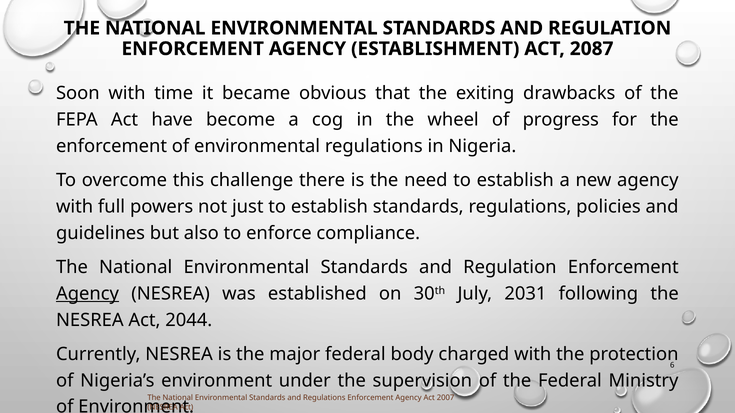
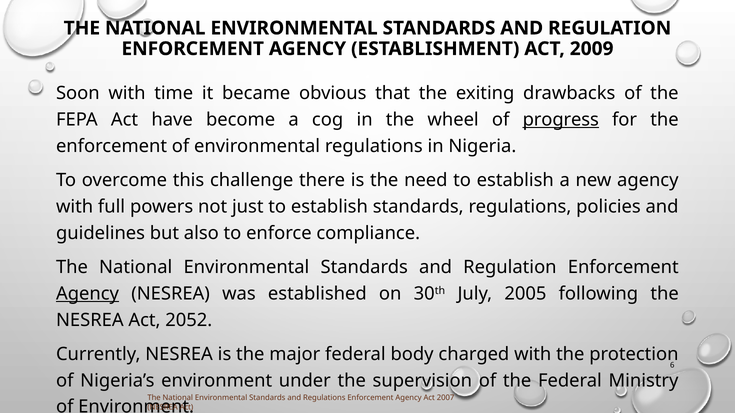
2087: 2087 -> 2009
progress underline: none -> present
2031: 2031 -> 2005
2044: 2044 -> 2052
